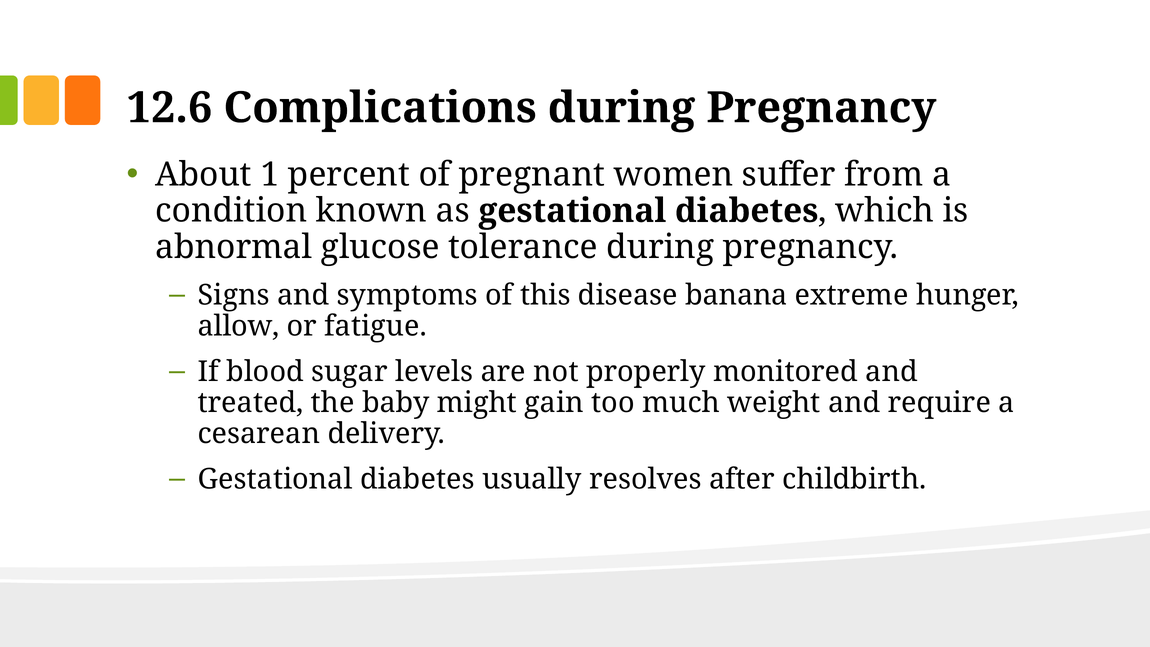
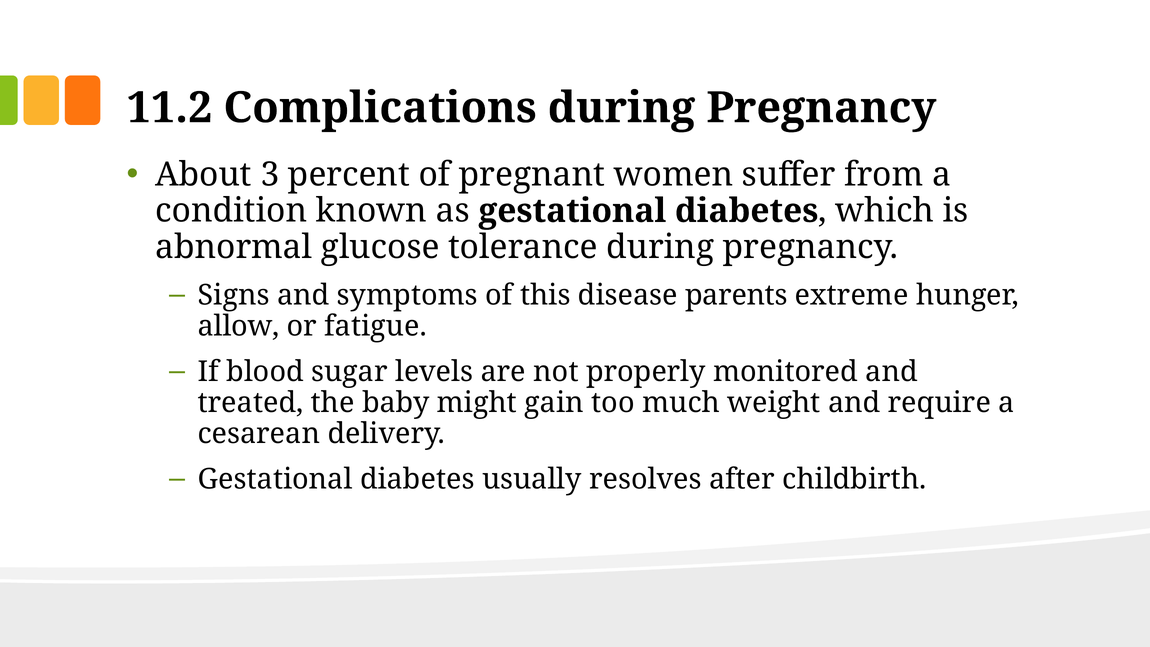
12.6: 12.6 -> 11.2
1: 1 -> 3
banana: banana -> parents
